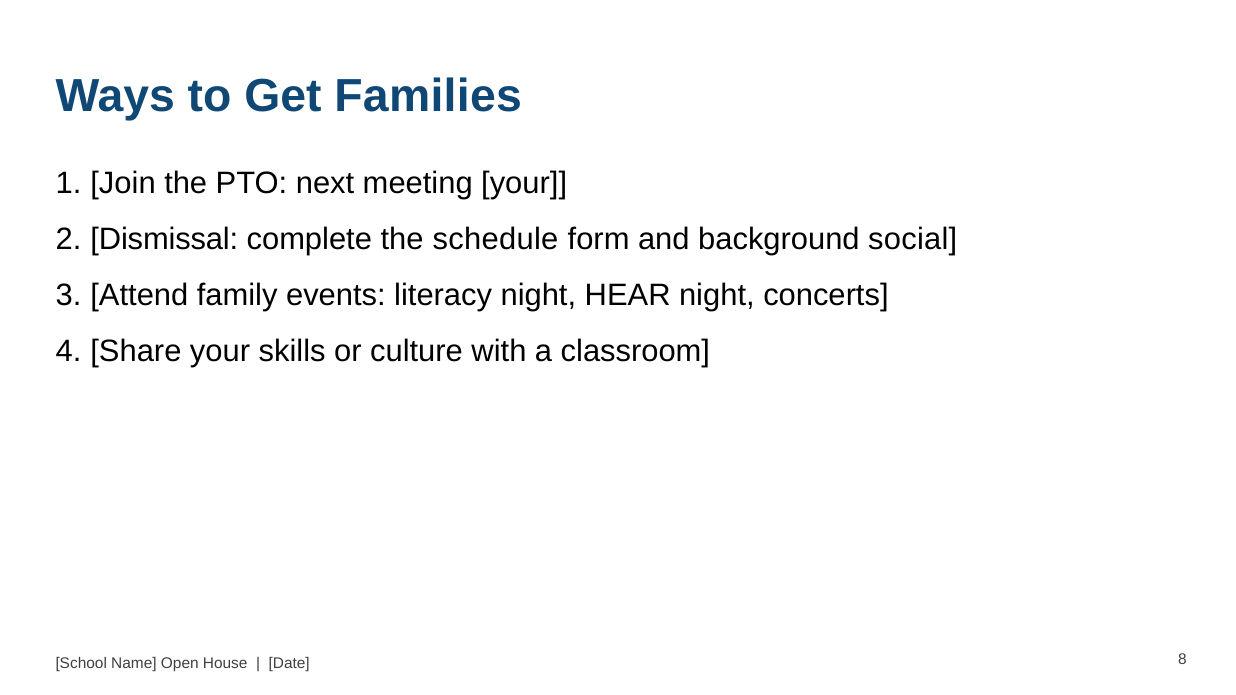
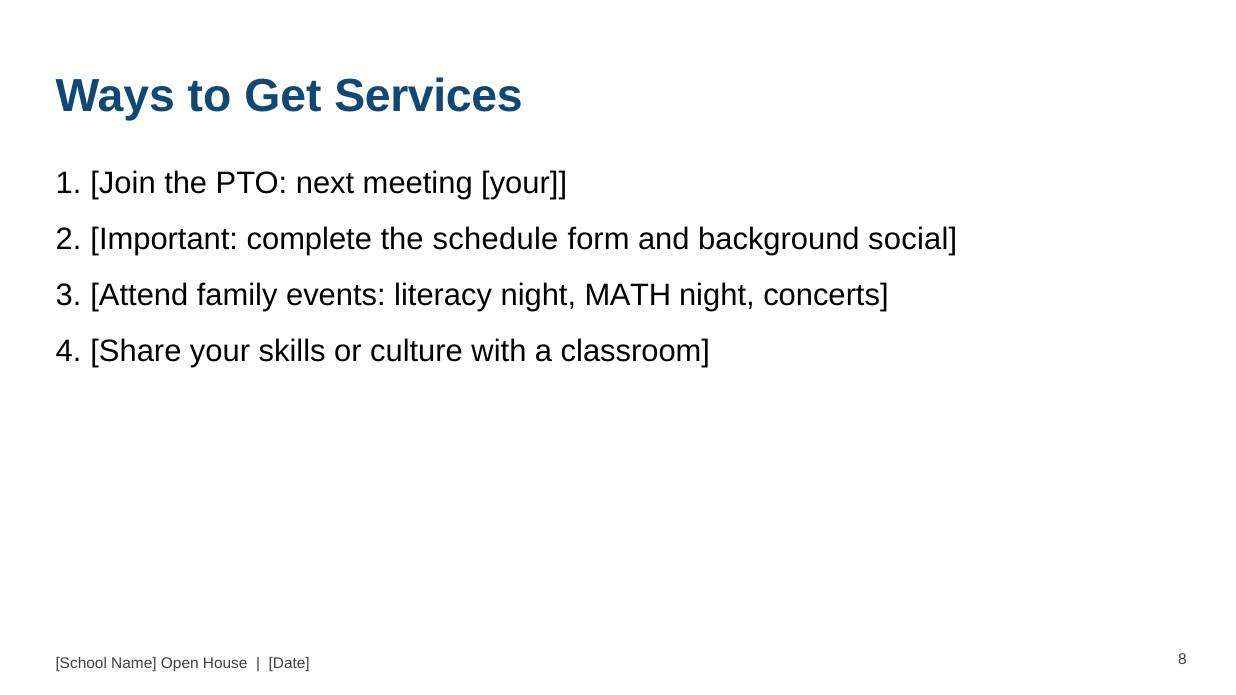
Families: Families -> Services
Dismissal: Dismissal -> Important
HEAR: HEAR -> MATH
